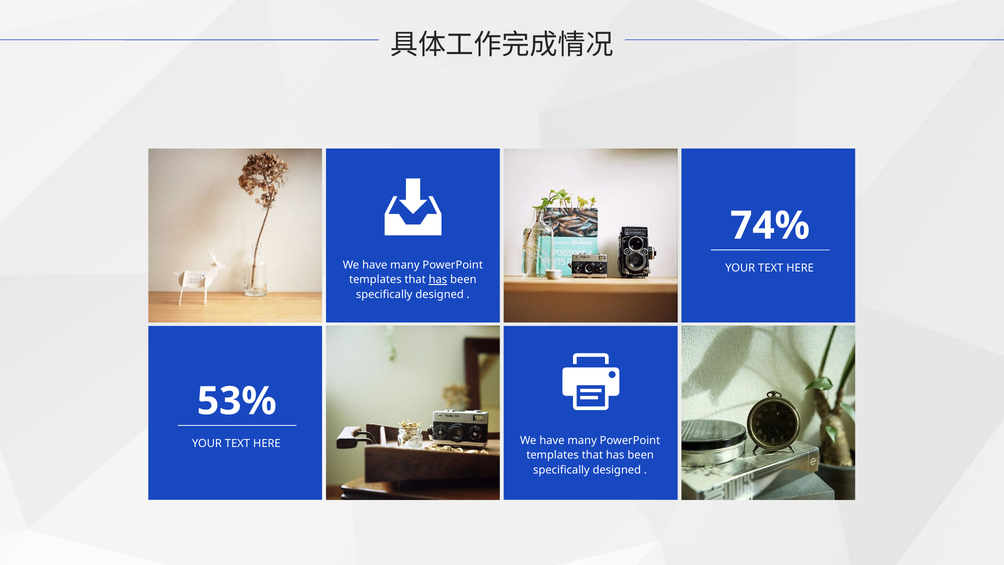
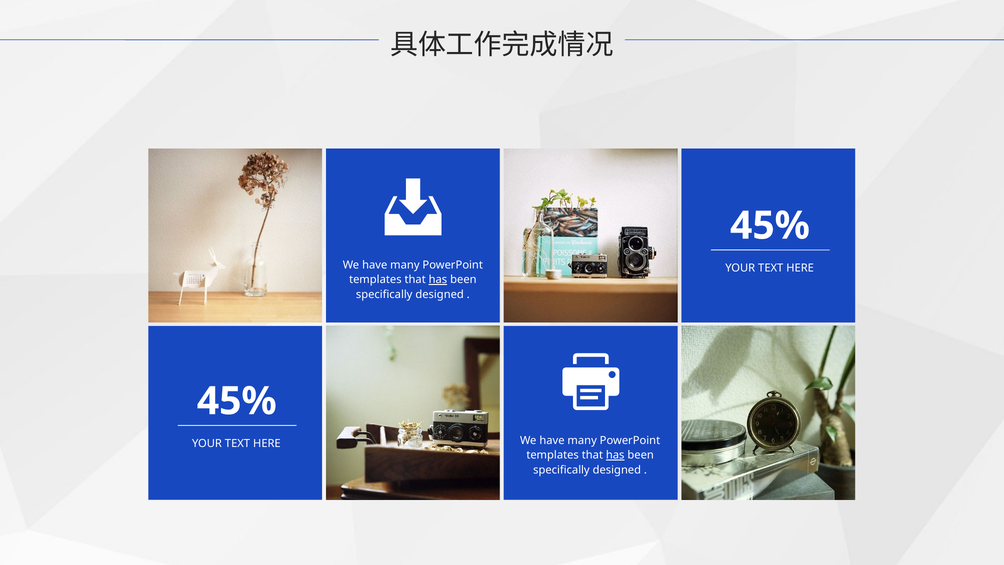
74% at (770, 226): 74% -> 45%
53% at (237, 401): 53% -> 45%
has at (615, 455) underline: none -> present
